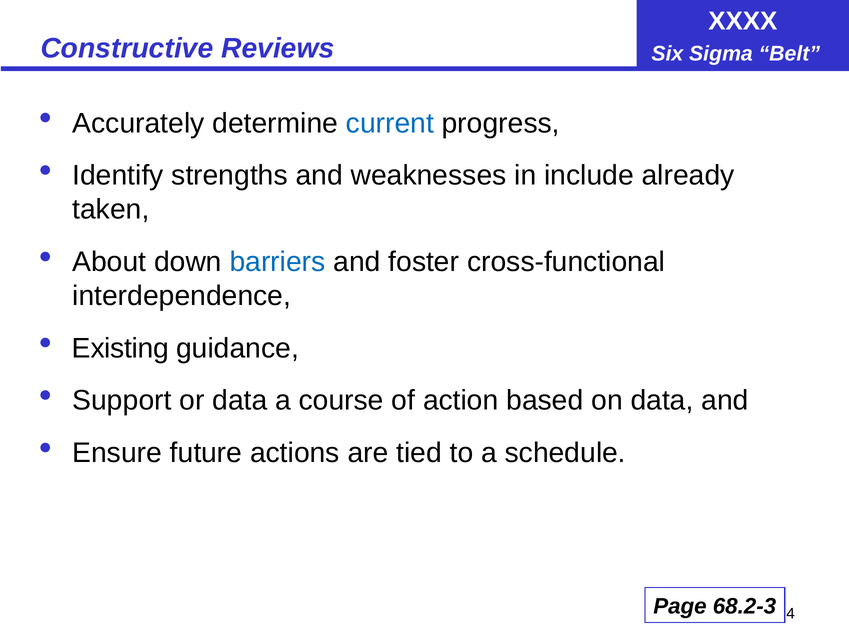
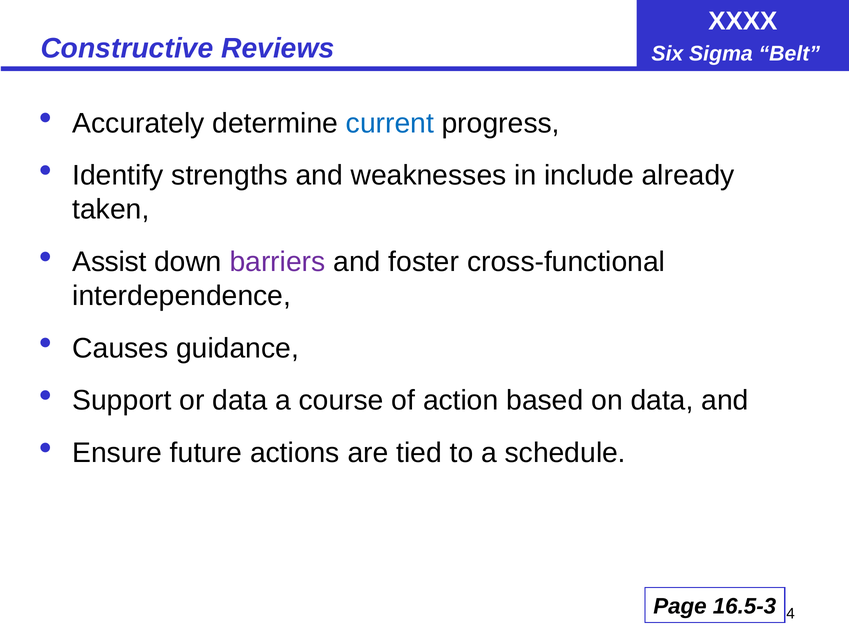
About: About -> Assist
barriers colour: blue -> purple
Existing: Existing -> Causes
68.2-3: 68.2-3 -> 16.5-3
